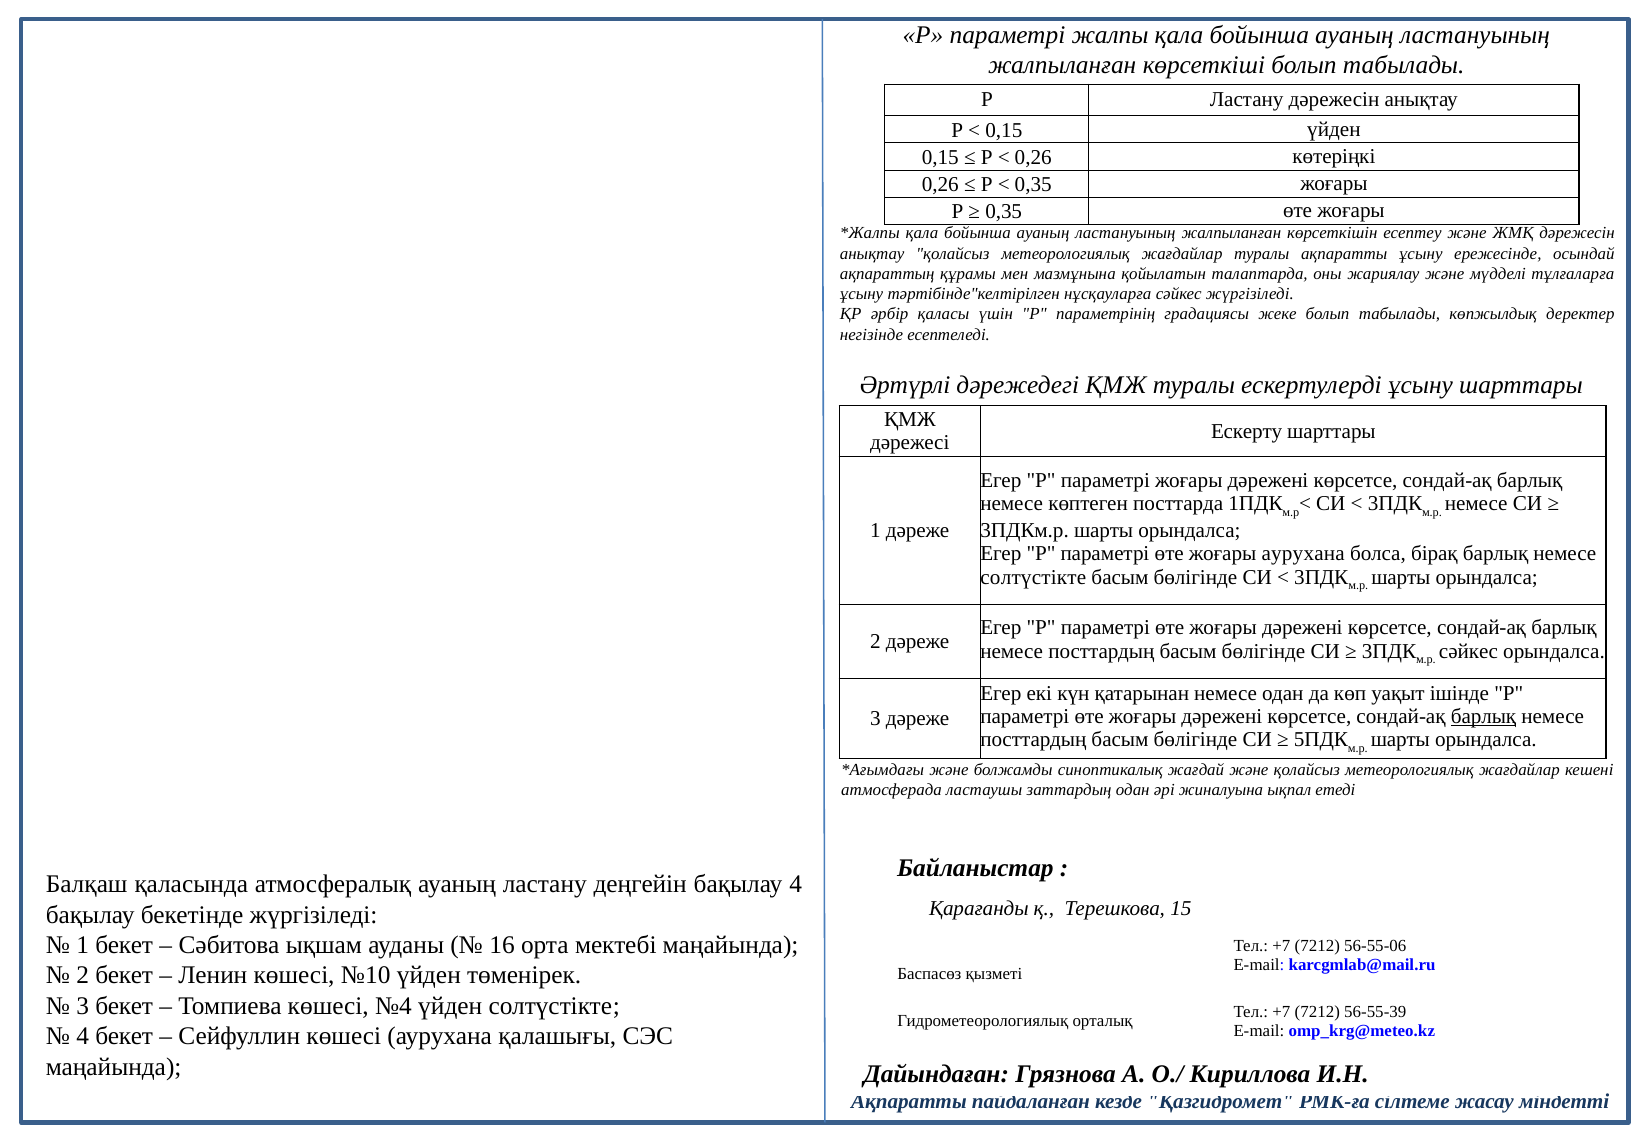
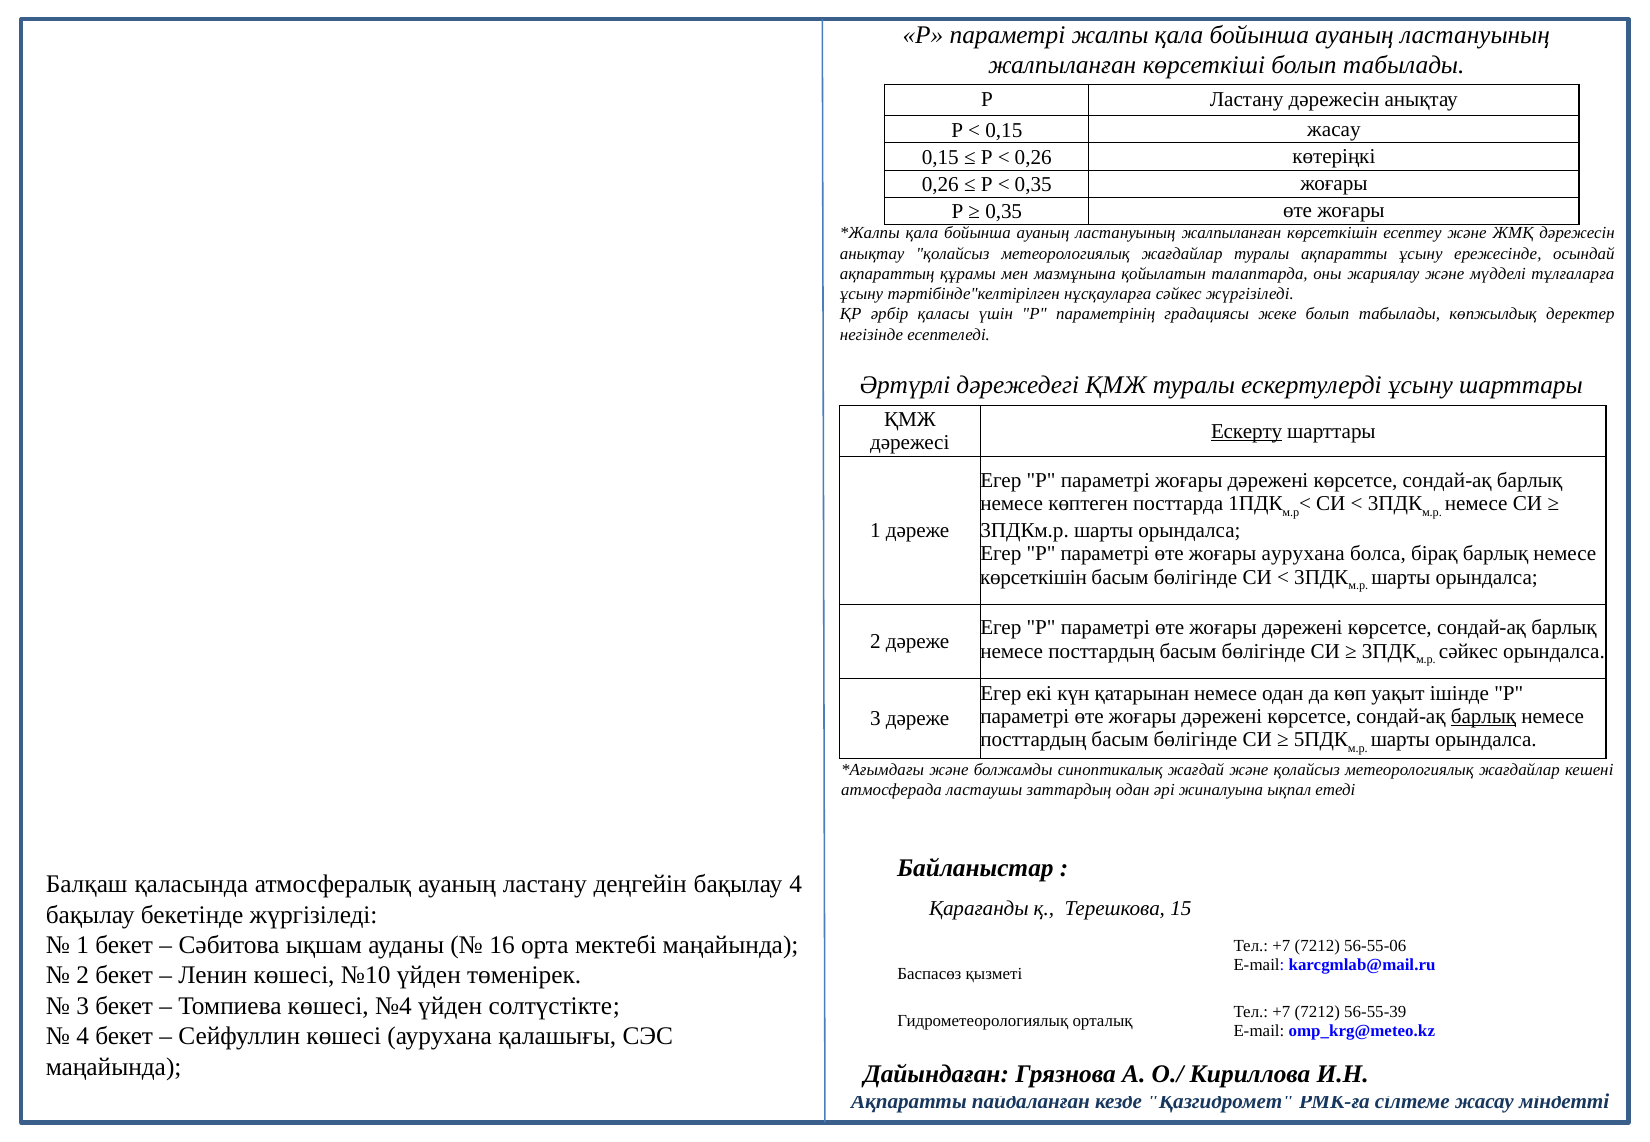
0,15 үйден: үйден -> жасау
Ескерту underline: none -> present
солтүстікте at (1033, 577): солтүстікте -> көрсеткішін
